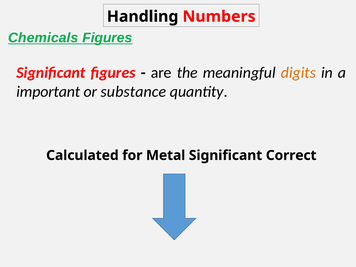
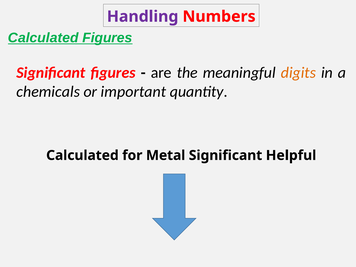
Handling colour: black -> purple
Chemicals at (43, 38): Chemicals -> Calculated
important: important -> chemicals
substance: substance -> important
Correct: Correct -> Helpful
